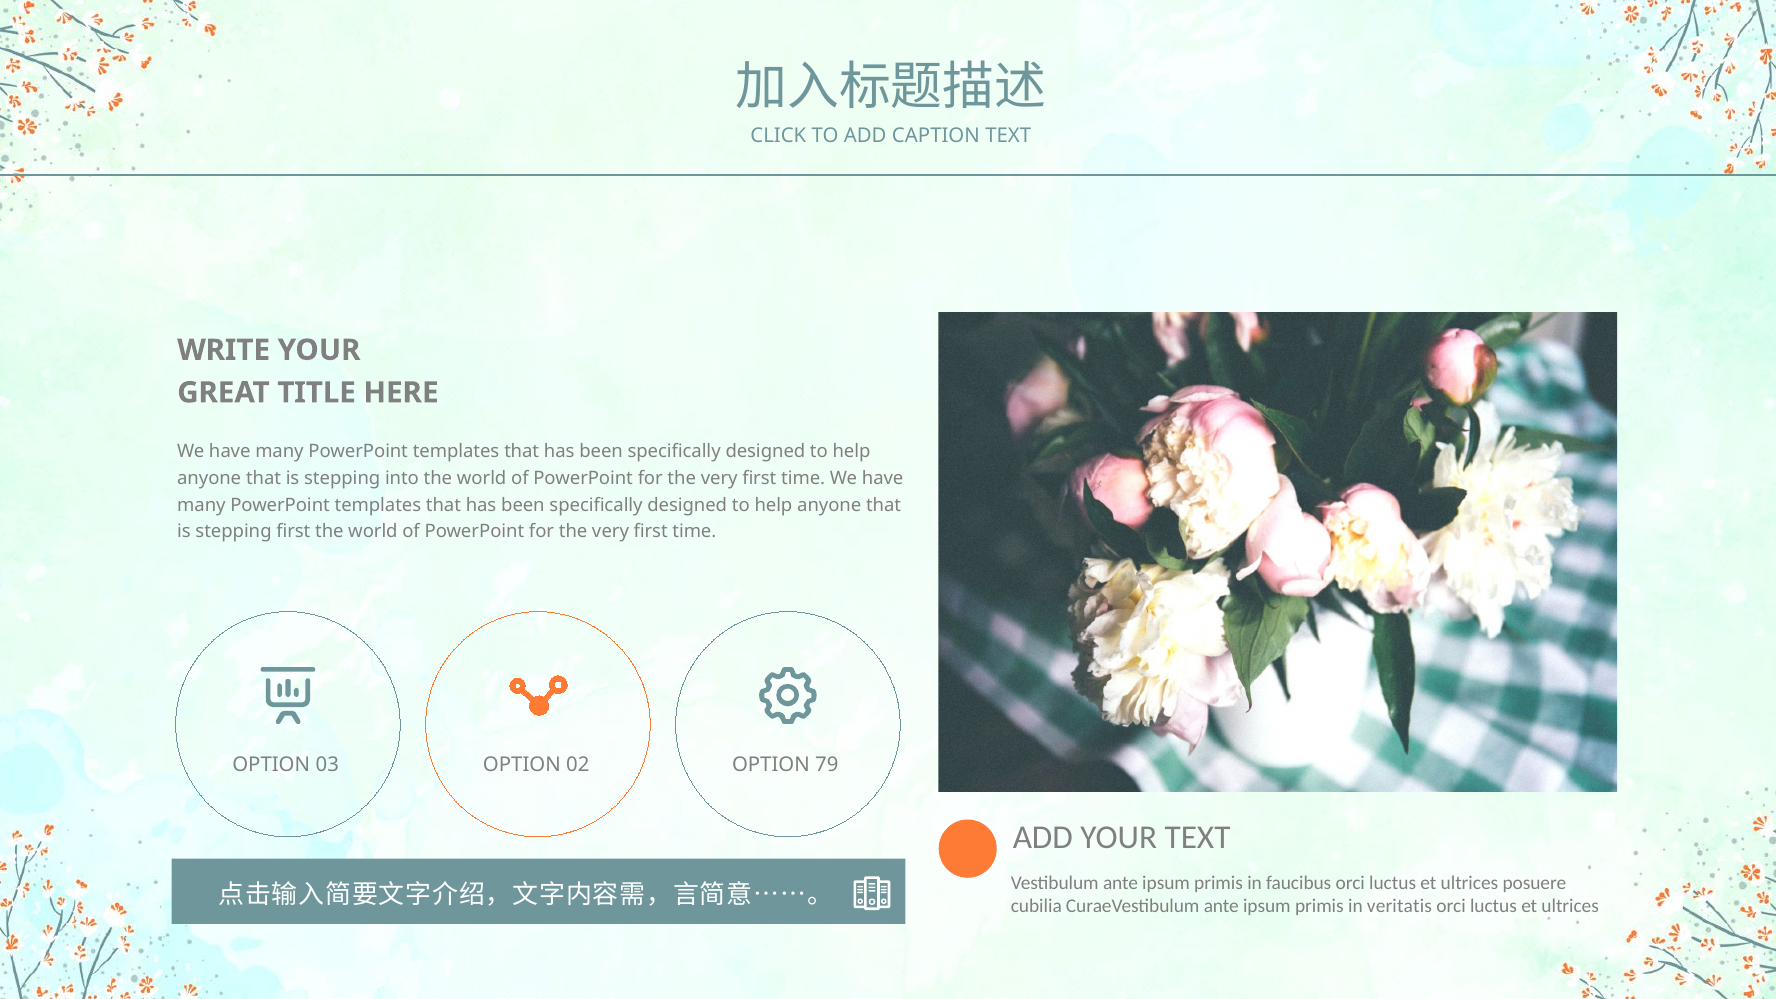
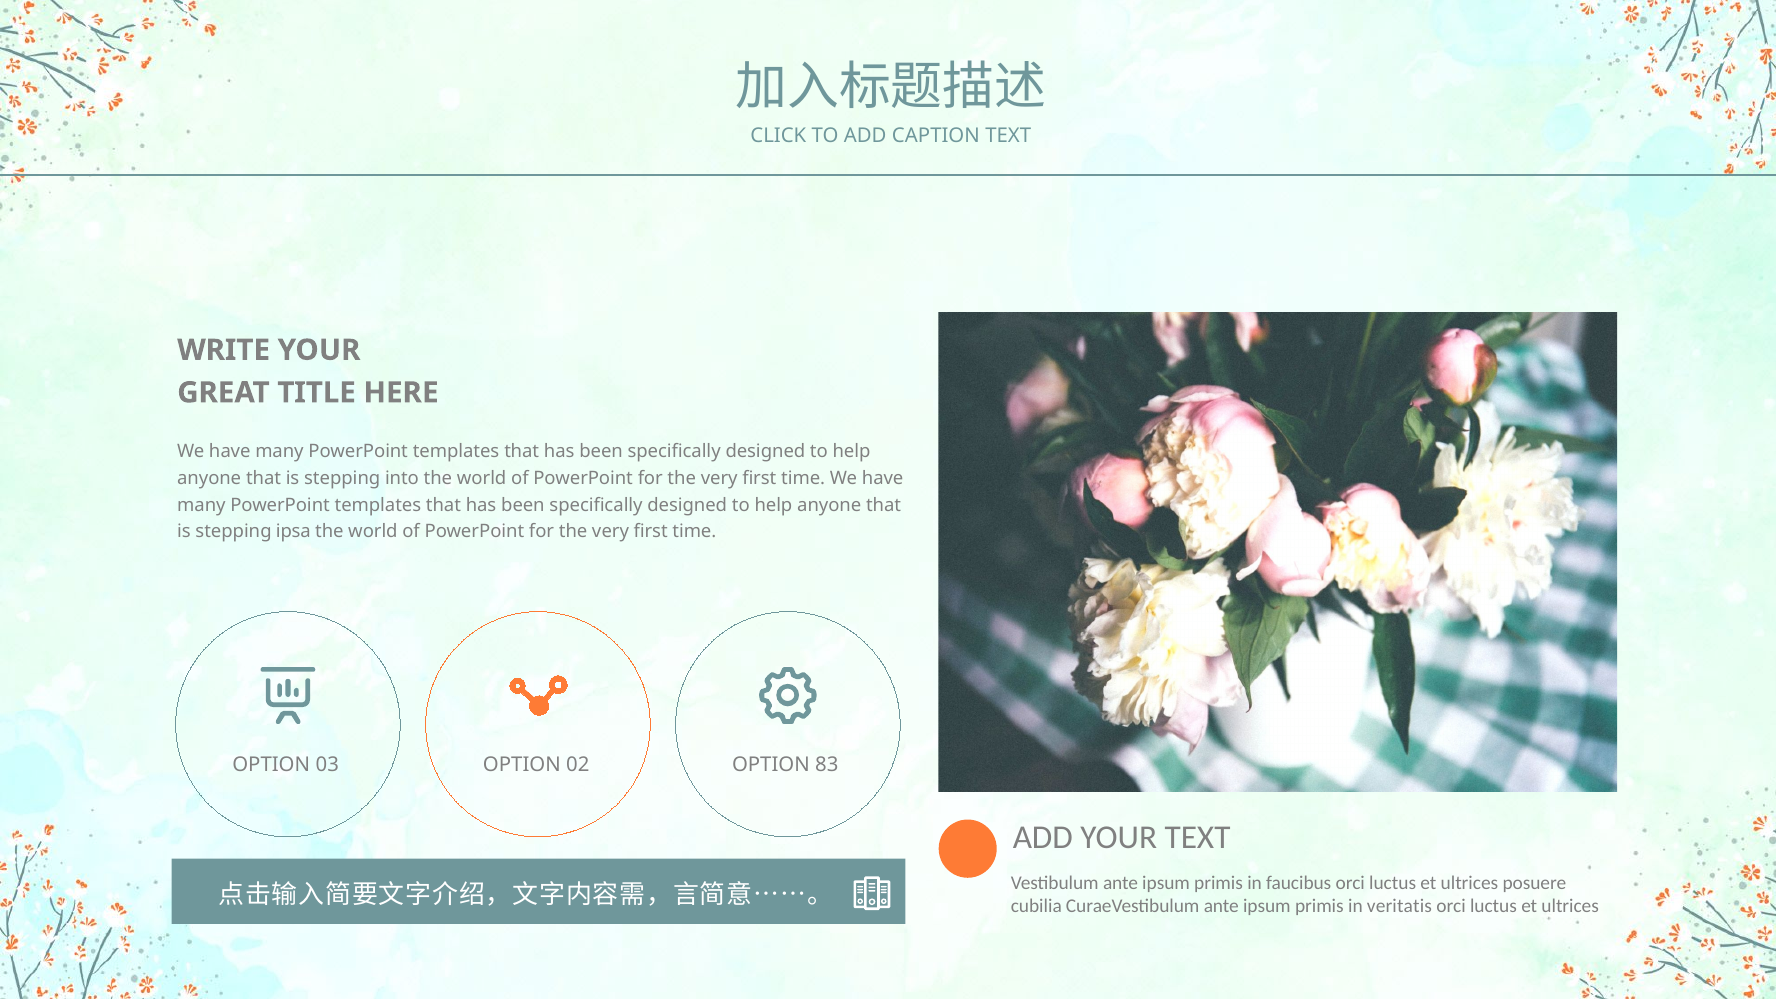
stepping first: first -> ipsa
79: 79 -> 83
